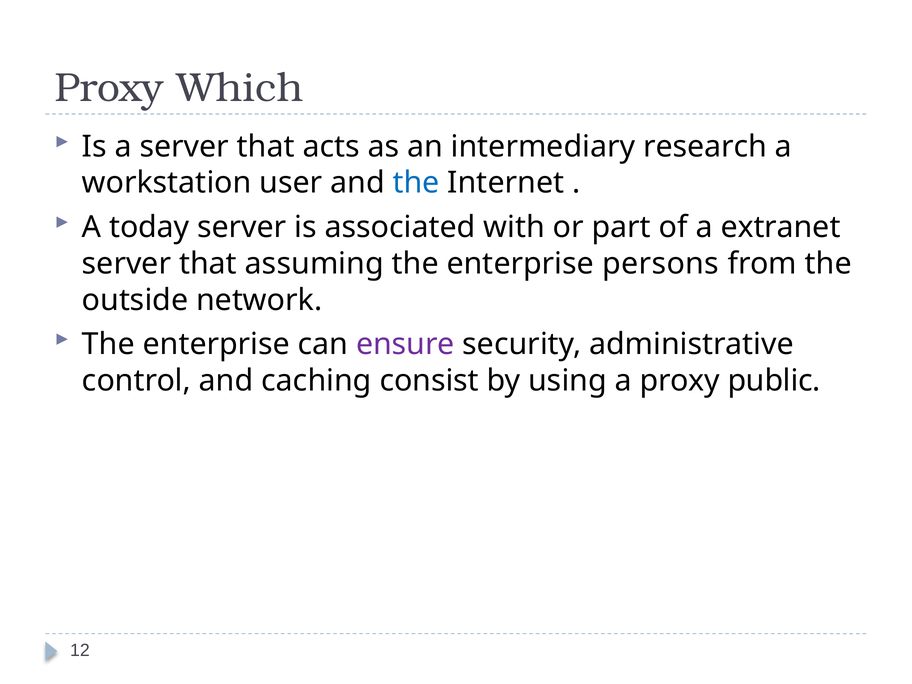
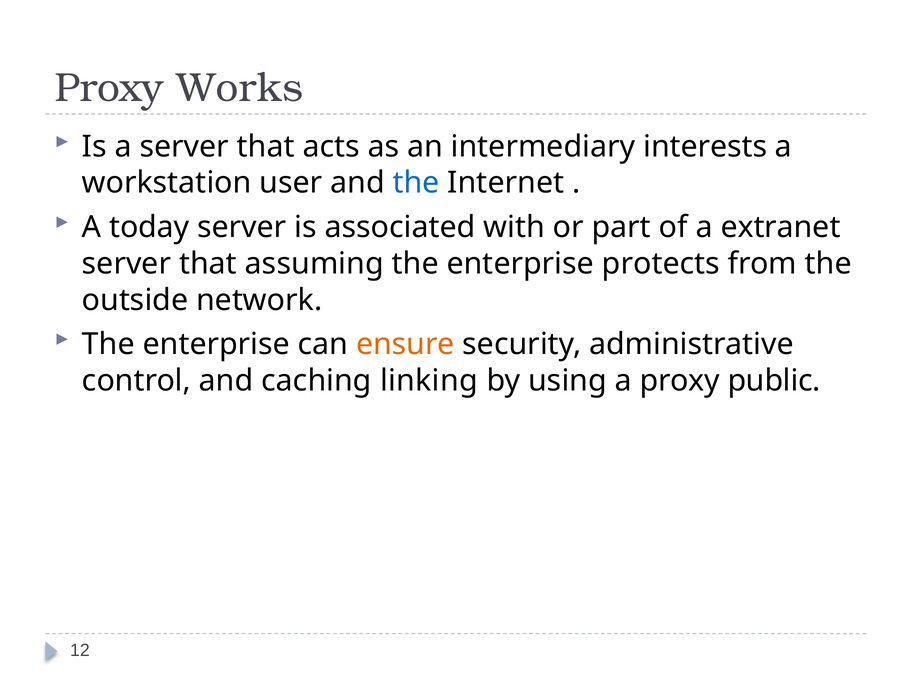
Which: Which -> Works
research: research -> interests
persons: persons -> protects
ensure colour: purple -> orange
consist: consist -> linking
